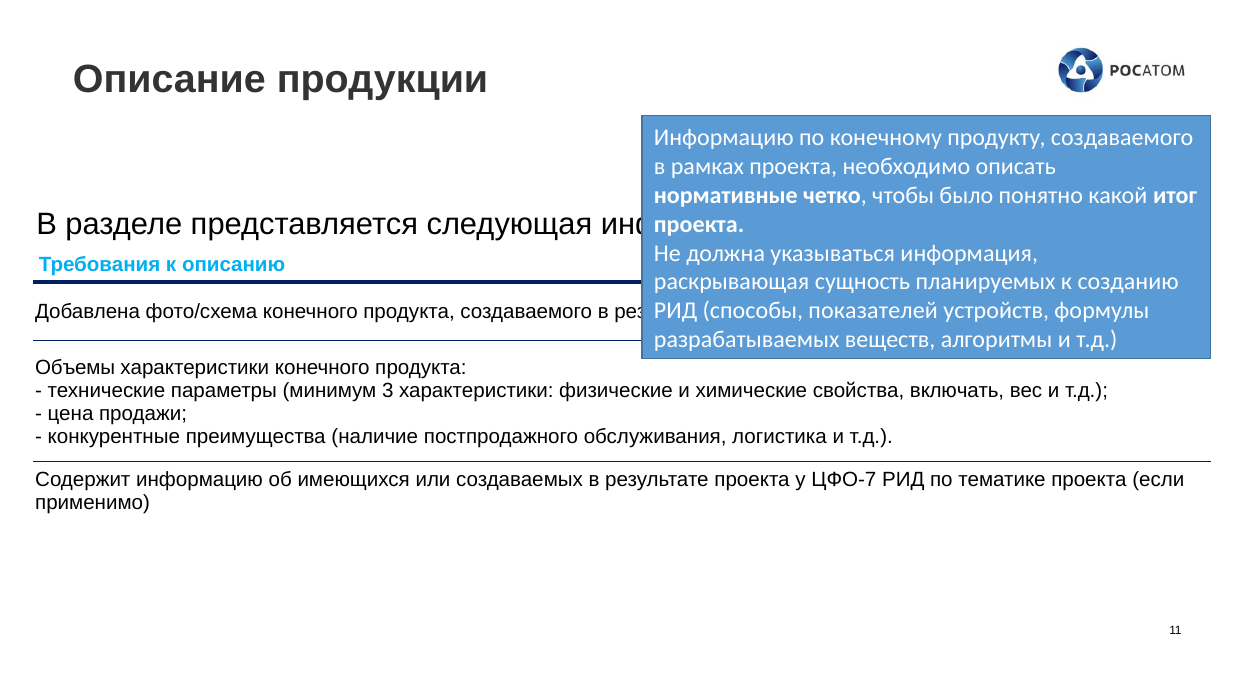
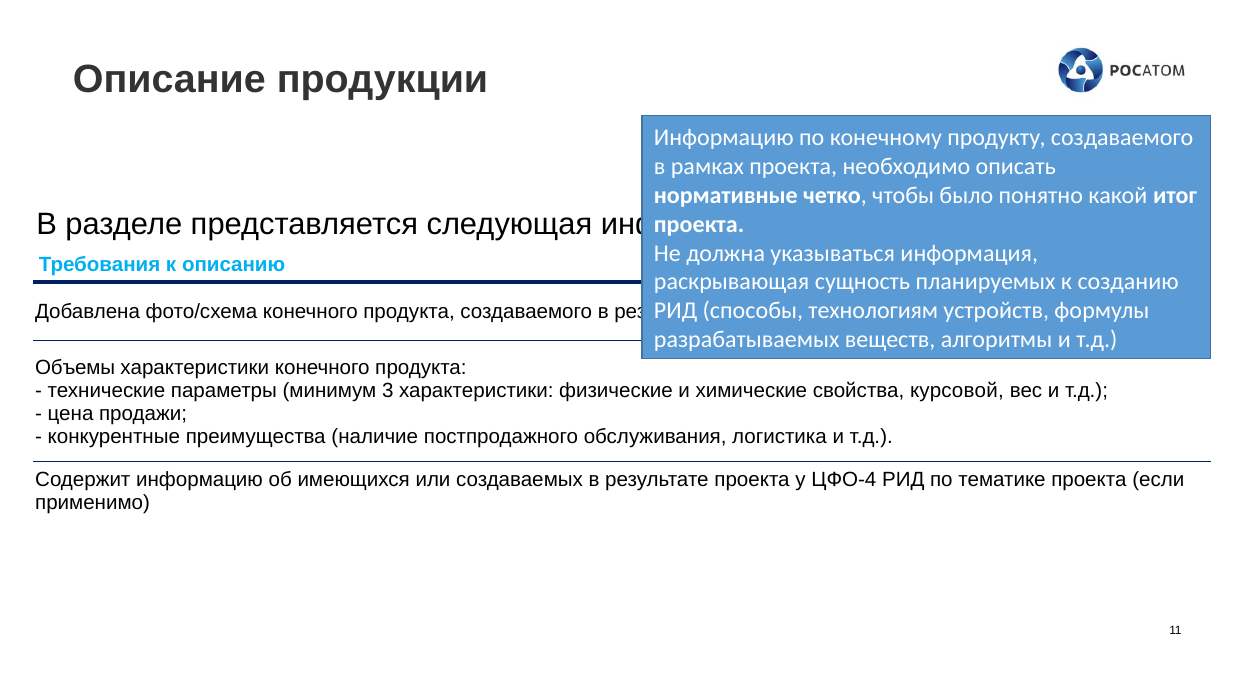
показателей: показателей -> технологиям
включать: включать -> курсовой
ЦФО-7: ЦФО-7 -> ЦФО-4
